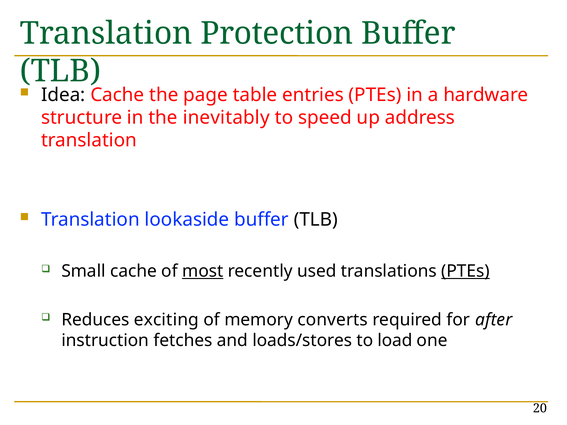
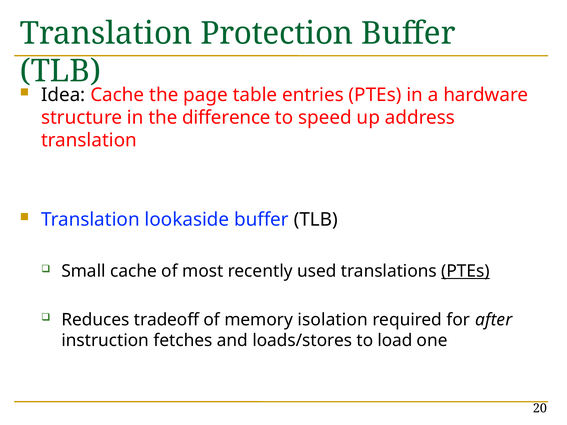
inevitably: inevitably -> difference
most underline: present -> none
exciting: exciting -> tradeoff
converts: converts -> isolation
